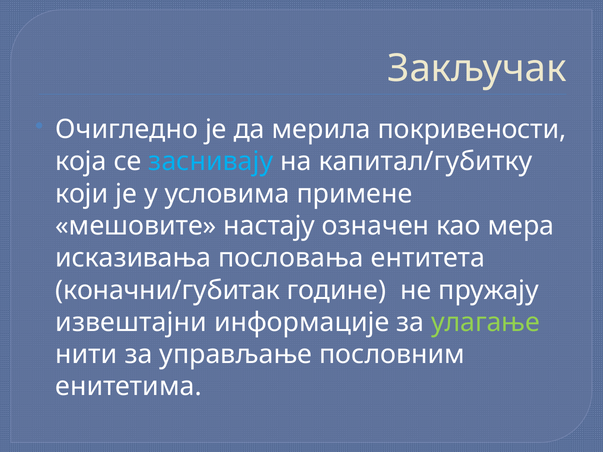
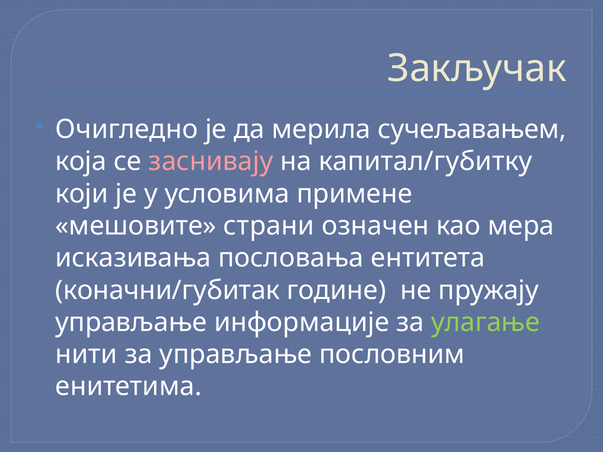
покривености: покривености -> сучељавањем
заснивају colour: light blue -> pink
настају: настају -> страни
извештајни at (131, 322): извештајни -> управљање
